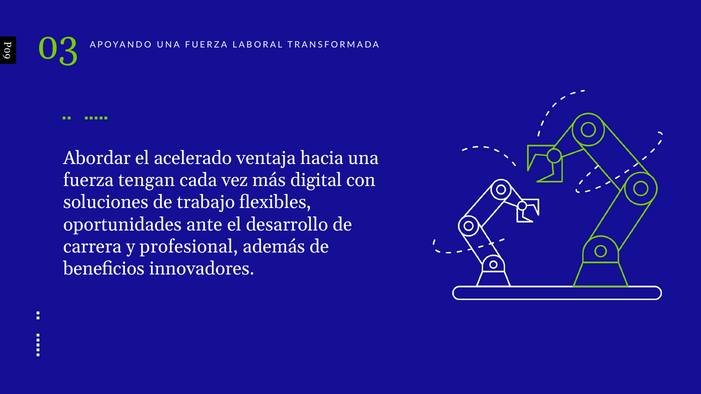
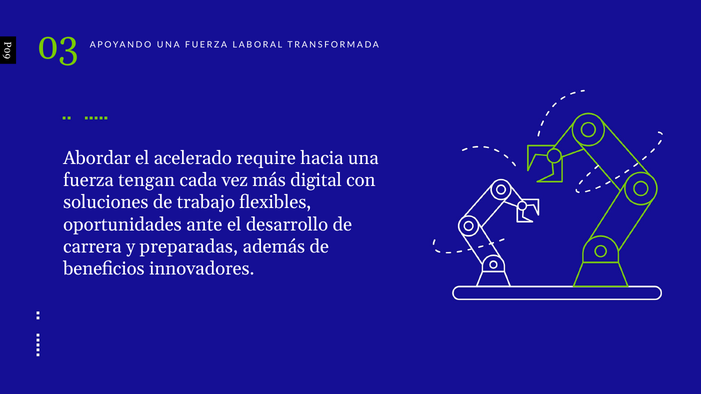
ventaja: ventaja -> require
profesional: profesional -> preparadas
